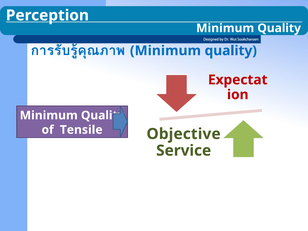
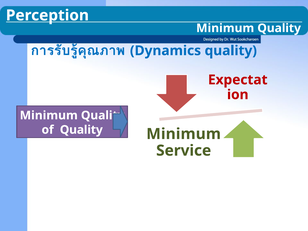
Minimum at (165, 51): Minimum -> Dynamics
of Tensile: Tensile -> Quality
Objective at (184, 134): Objective -> Minimum
